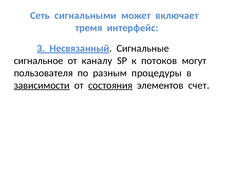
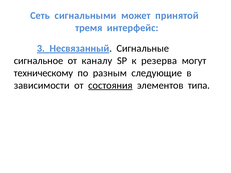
включает: включает -> принятой
потоков: потоков -> резерва
пользователя: пользователя -> техническому
процедуры: процедуры -> следующие
зависимости underline: present -> none
счет: счет -> типа
